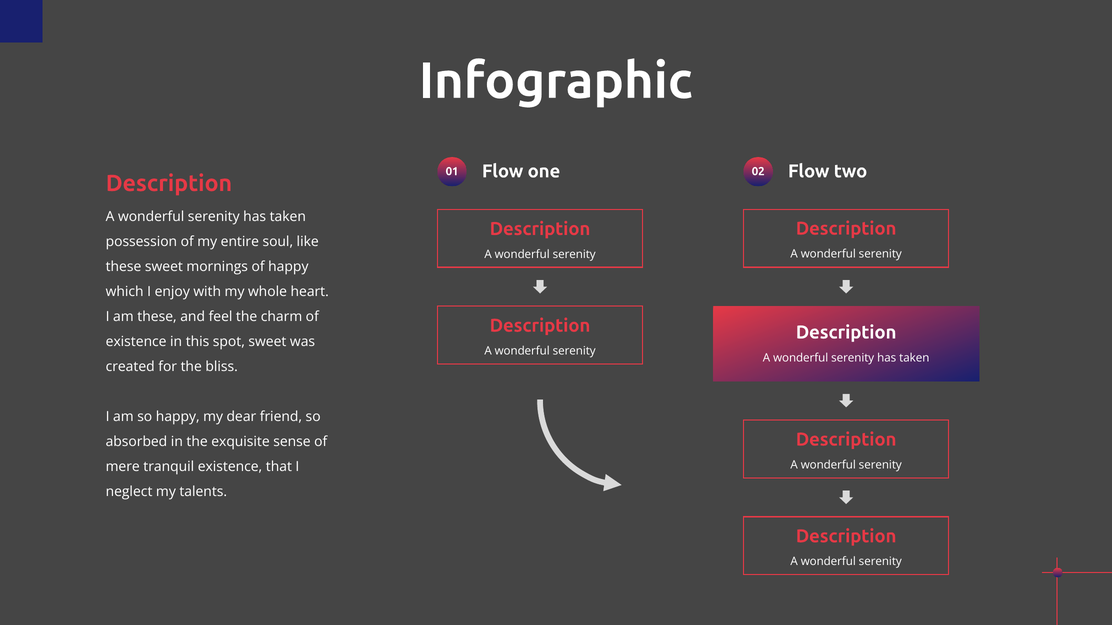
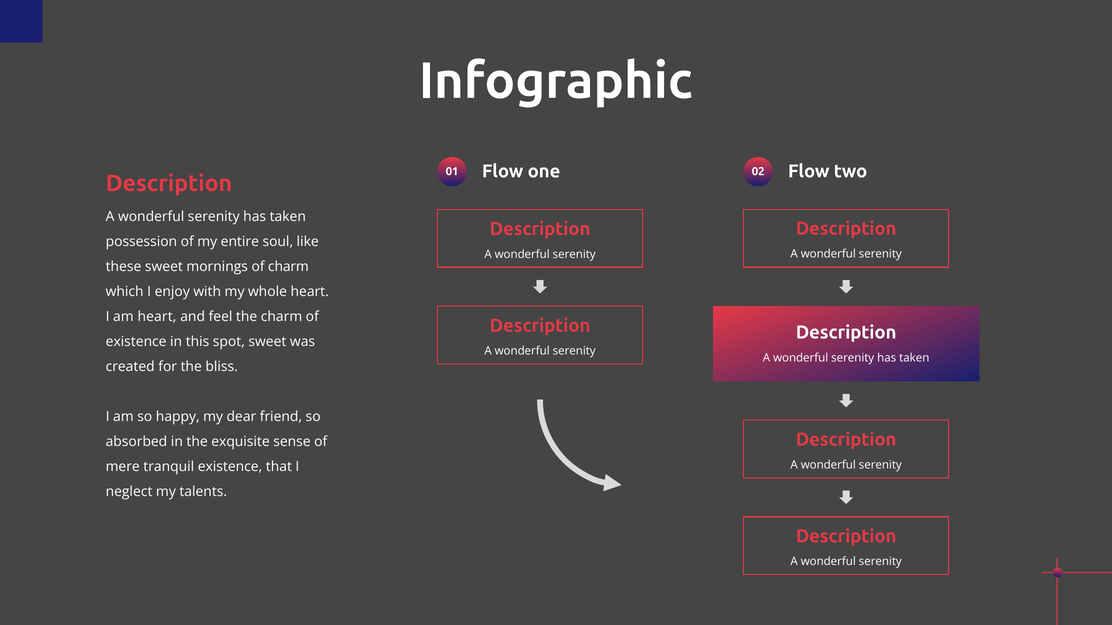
of happy: happy -> charm
am these: these -> heart
